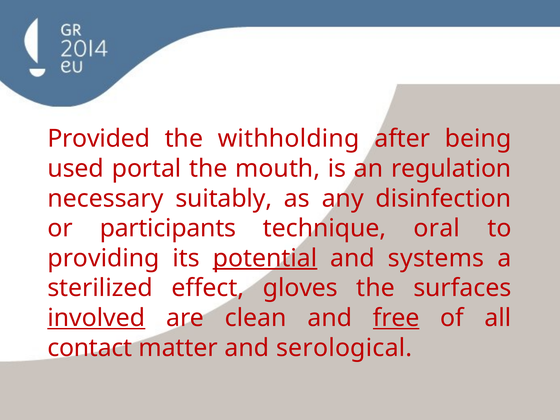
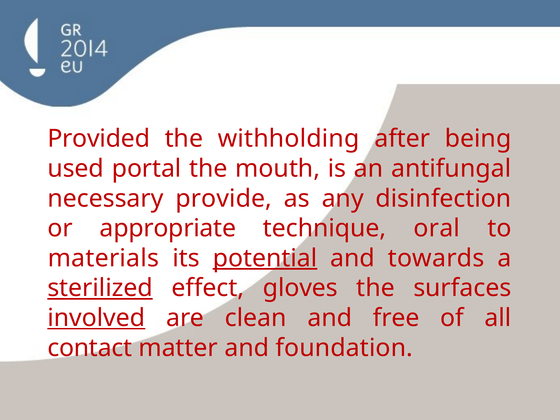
regulation: regulation -> antifungal
suitably: suitably -> provide
participants: participants -> appropriate
providing: providing -> materials
systems: systems -> towards
sterilized underline: none -> present
free underline: present -> none
serological: serological -> foundation
